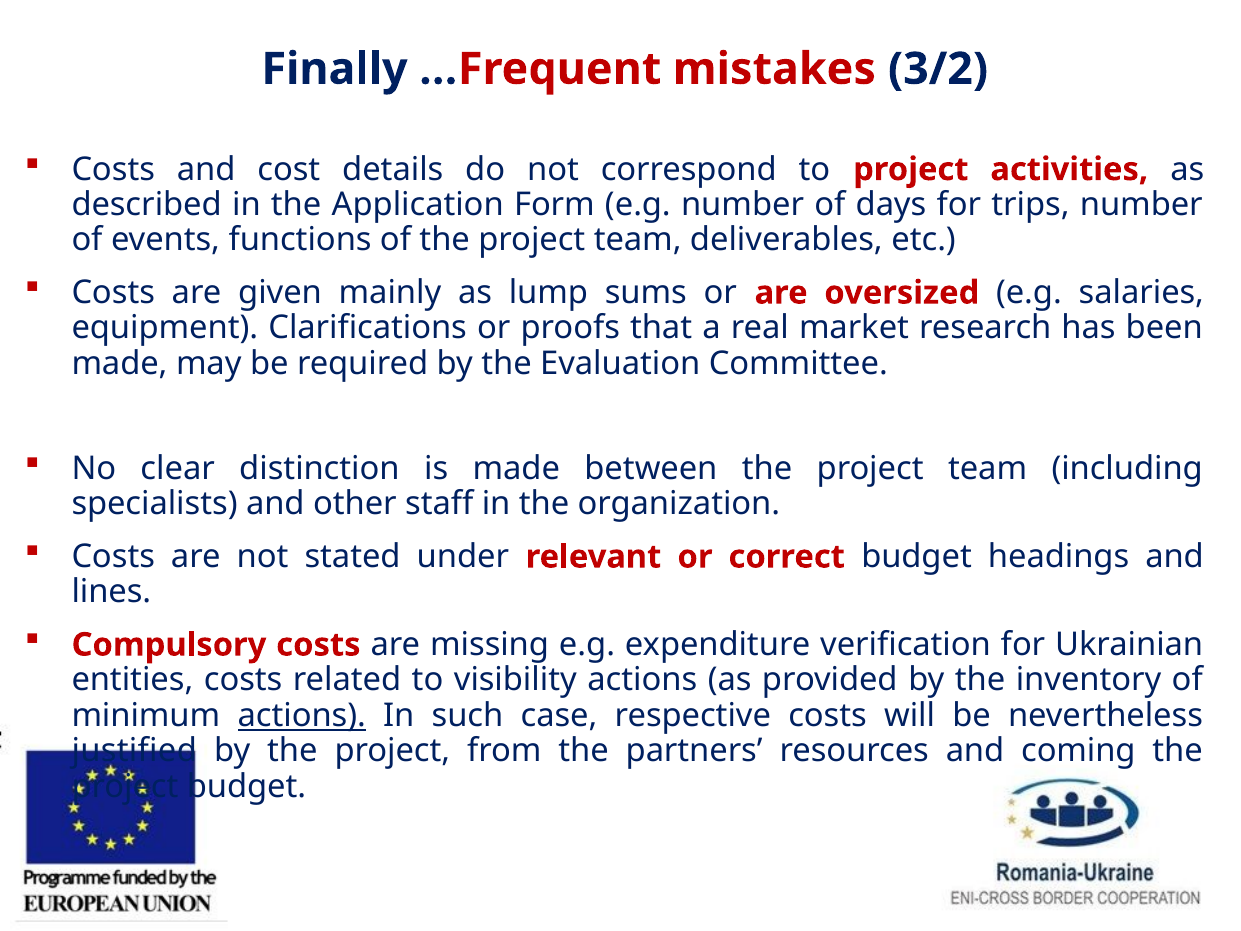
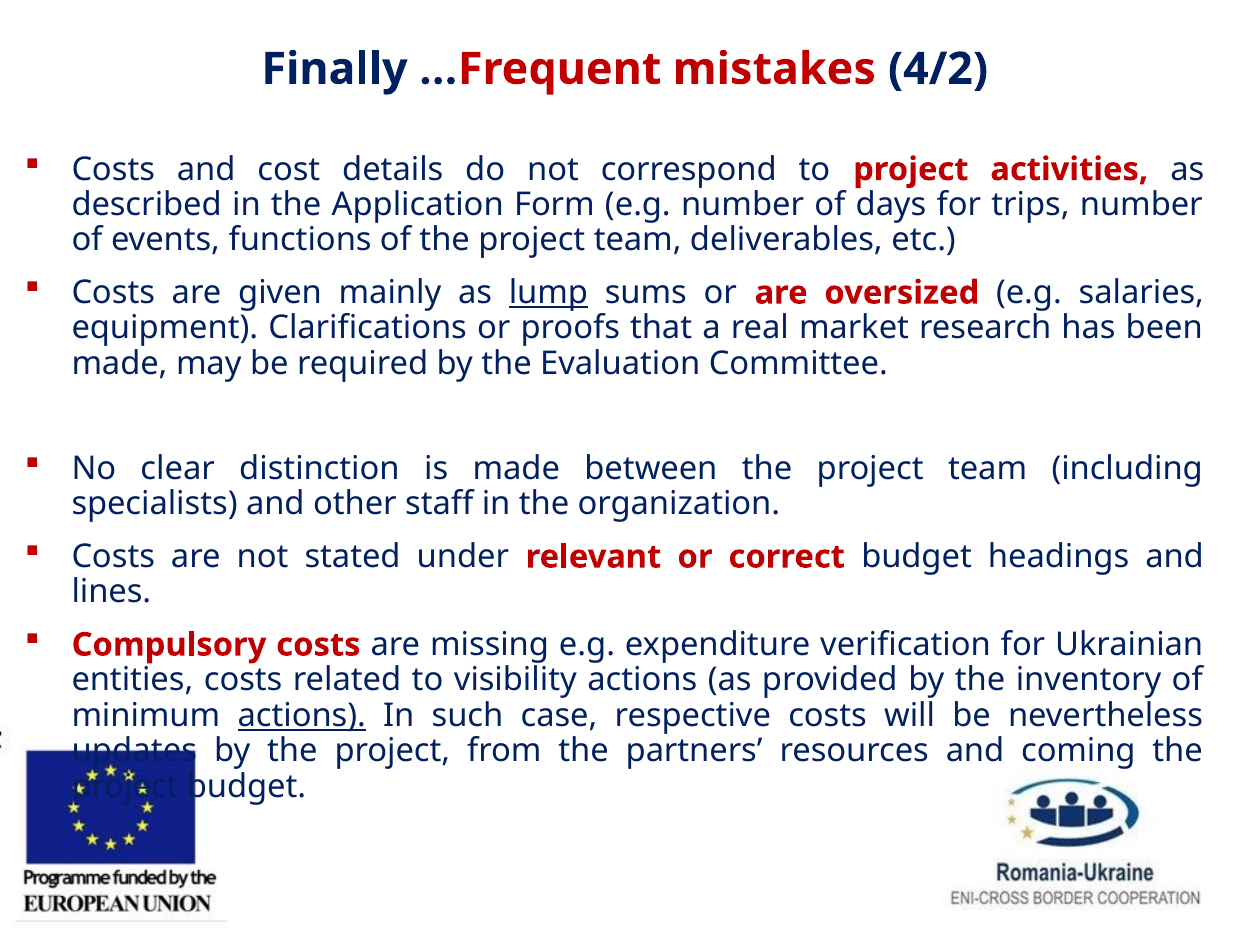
3/2: 3/2 -> 4/2
lump underline: none -> present
justified: justified -> updates
